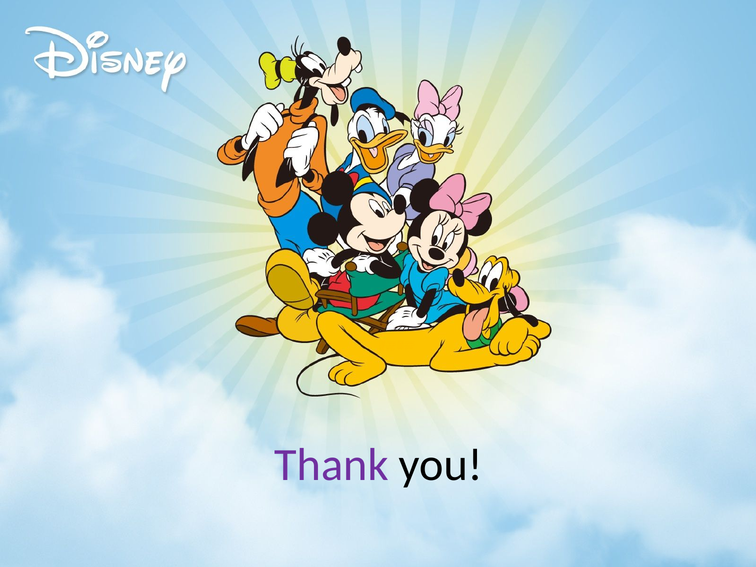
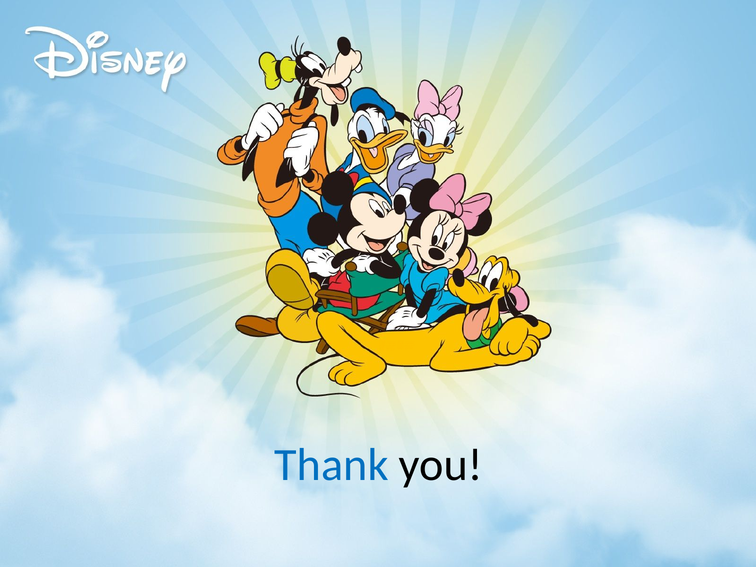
Thank colour: purple -> blue
